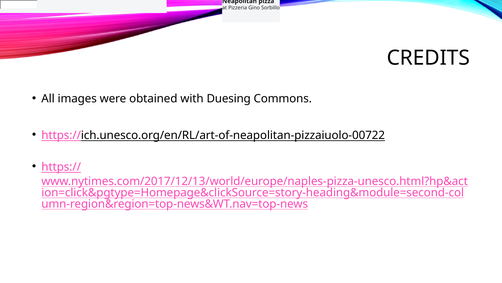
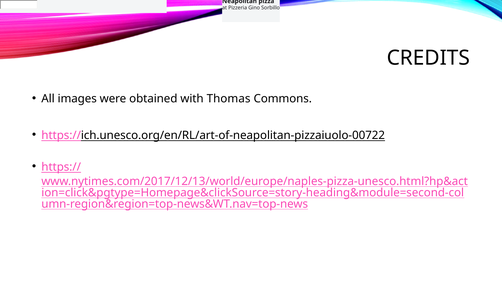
with Duesing: Duesing -> Thomas
